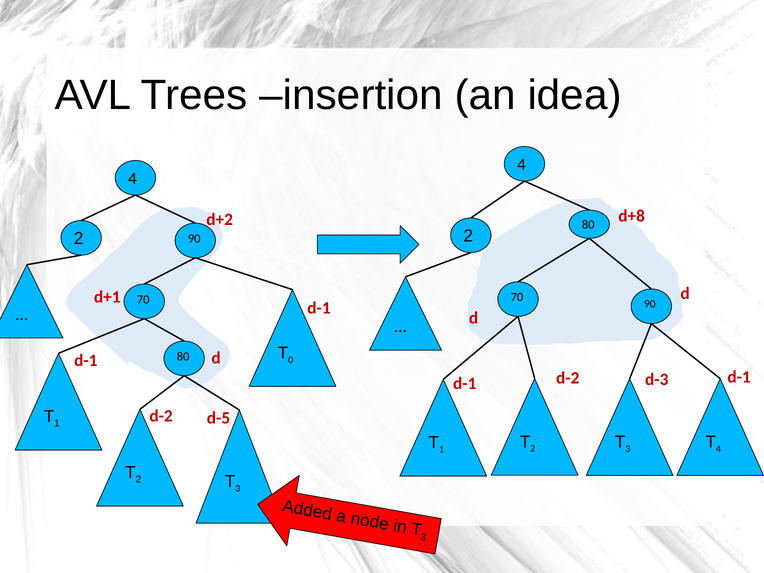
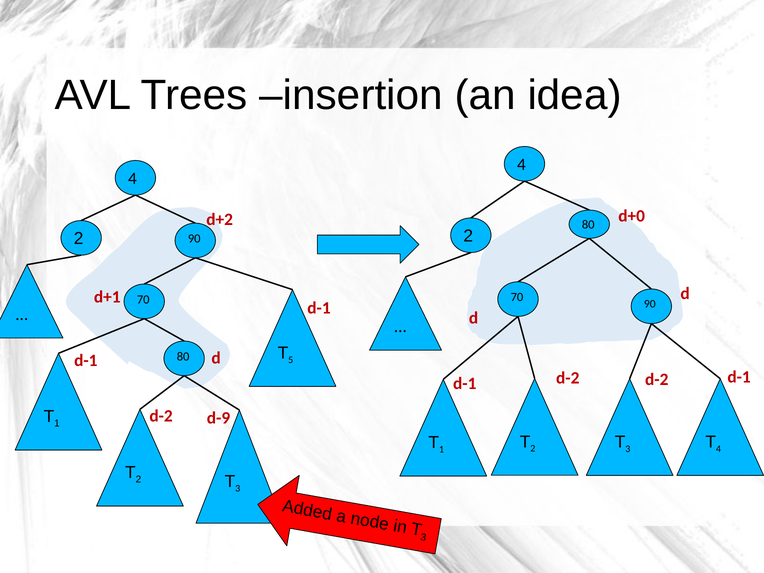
d+8: d+8 -> d+0
0: 0 -> 5
d-3 at (657, 379): d-3 -> d-2
d-5: d-5 -> d-9
